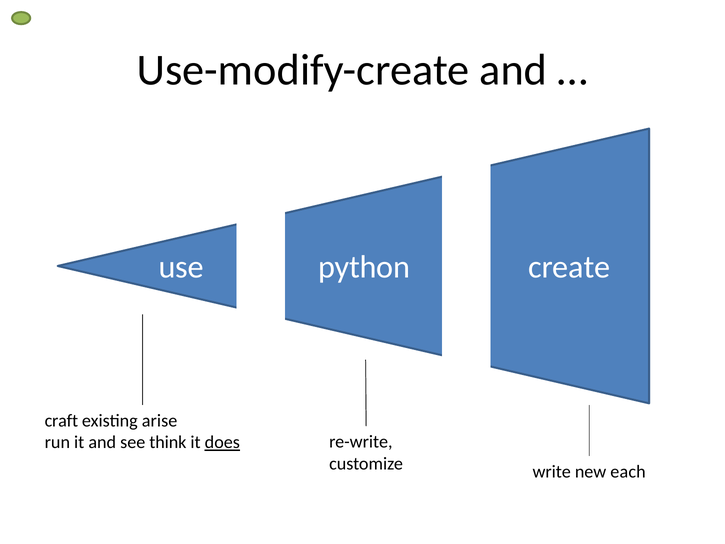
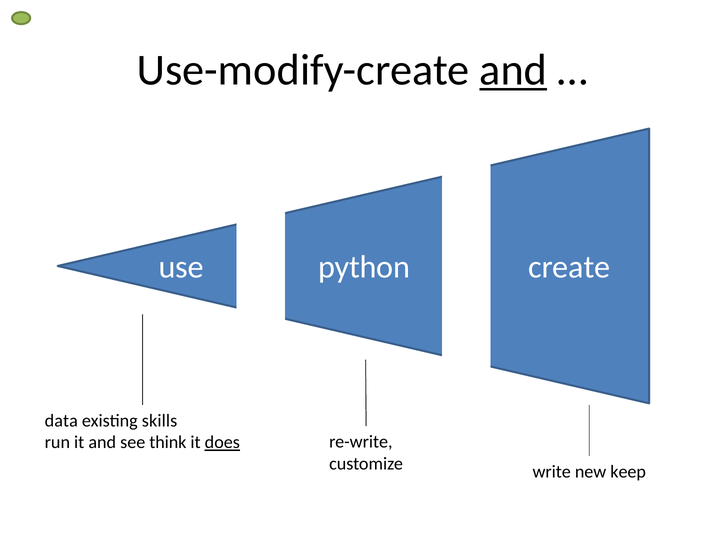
and at (513, 70) underline: none -> present
craft: craft -> data
arise: arise -> skills
each: each -> keep
